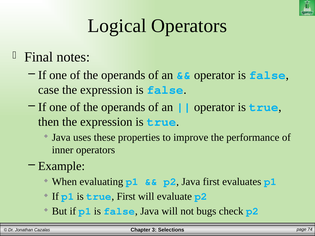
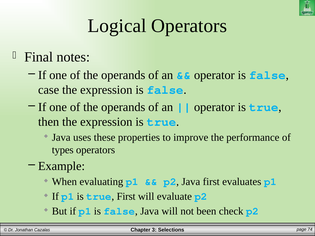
inner: inner -> types
bugs: bugs -> been
